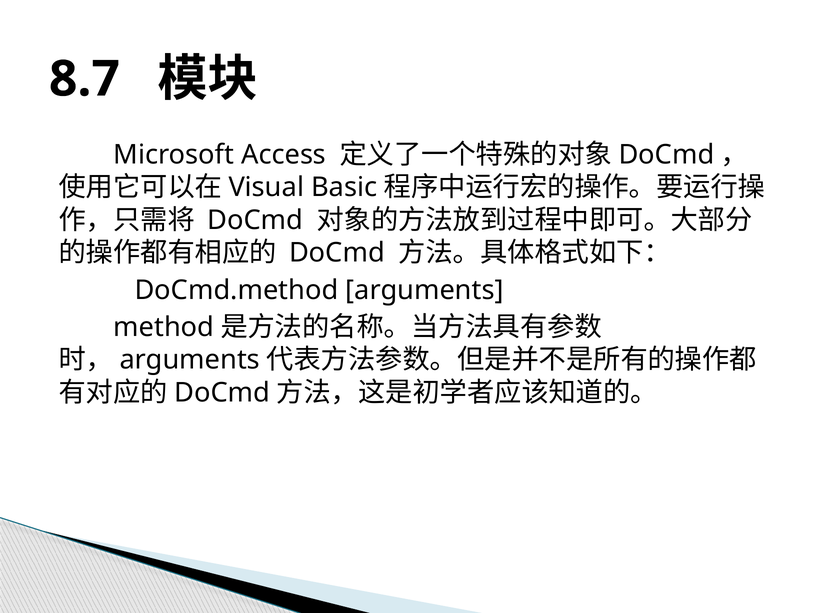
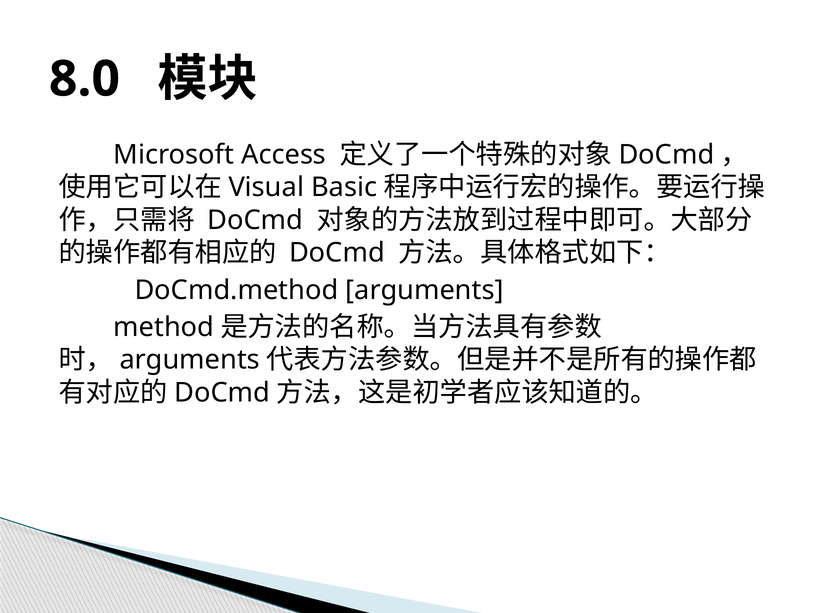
8.7: 8.7 -> 8.0
